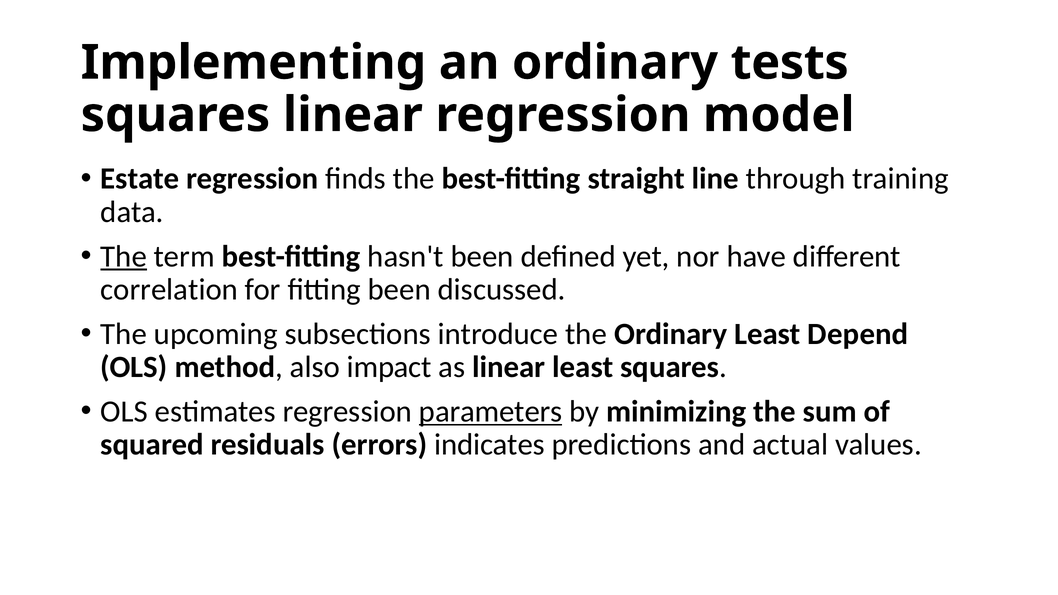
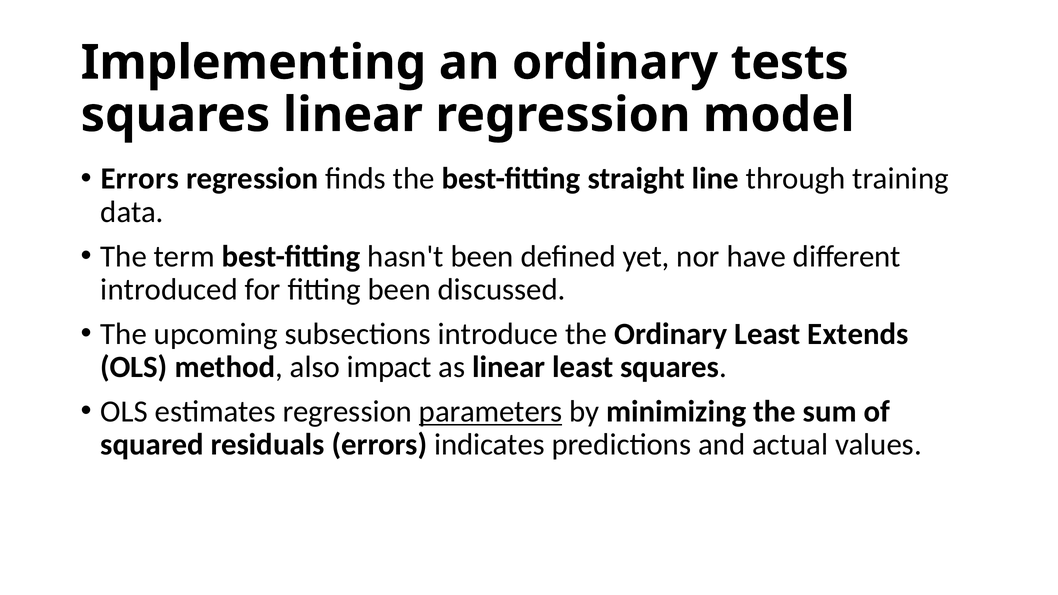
Estate at (140, 179): Estate -> Errors
The at (124, 256) underline: present -> none
correlation: correlation -> introduced
Depend: Depend -> Extends
